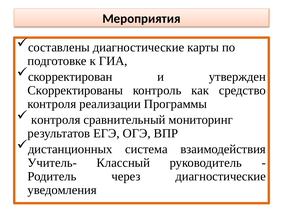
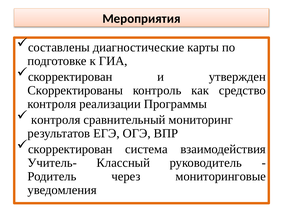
дистанционных at (70, 149): дистанционных -> скорректирован
через диагностические: диагностические -> мониторинговые
